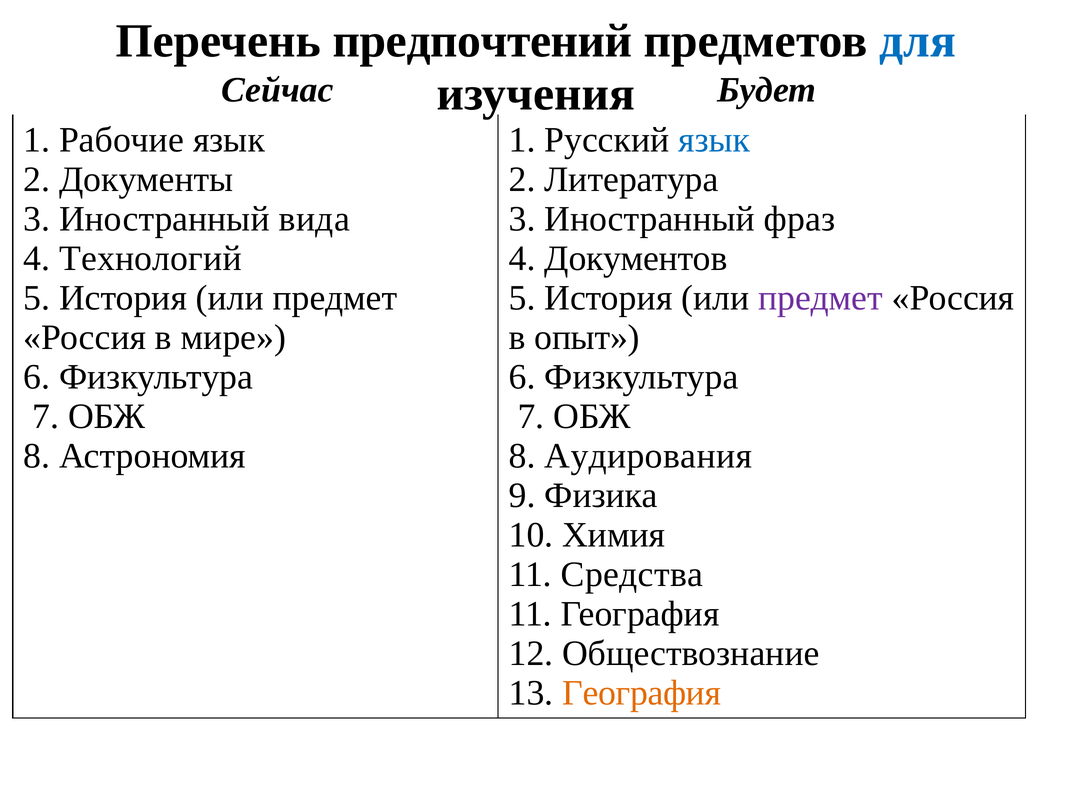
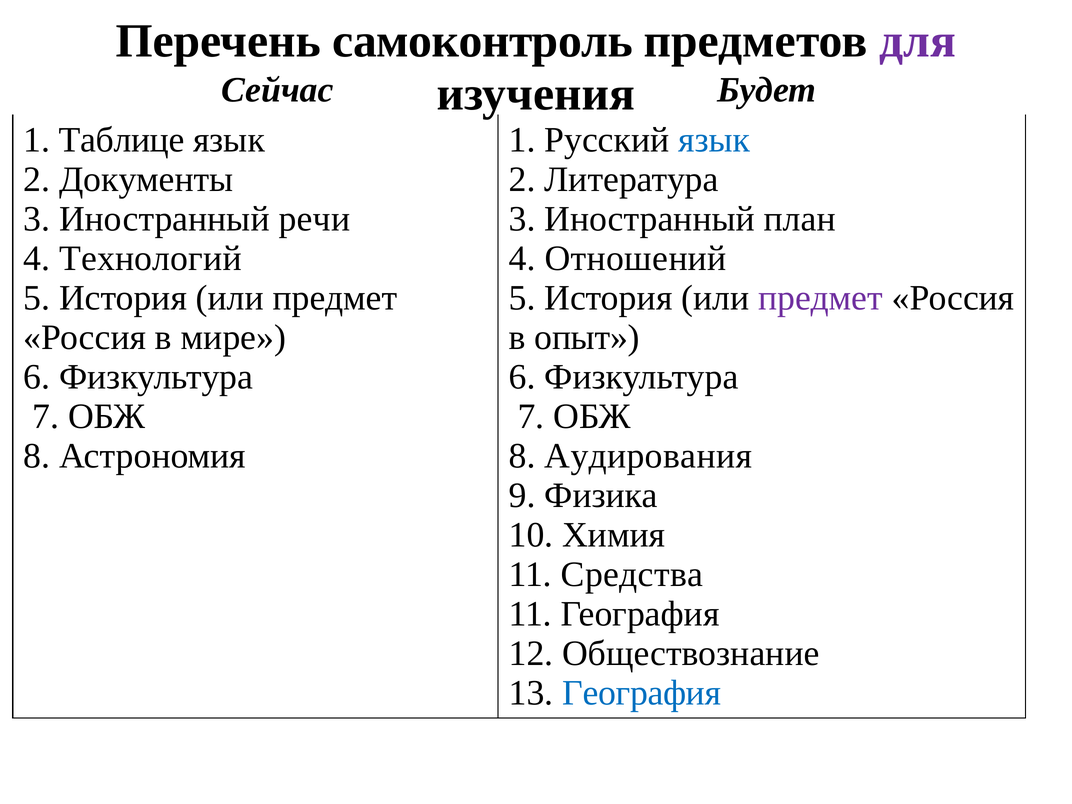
предпочтений: предпочтений -> самоконтроль
для colour: blue -> purple
Рабочие: Рабочие -> Таблице
вида: вида -> речи
фраз: фраз -> план
Документов: Документов -> Отношений
География at (642, 693) colour: orange -> blue
